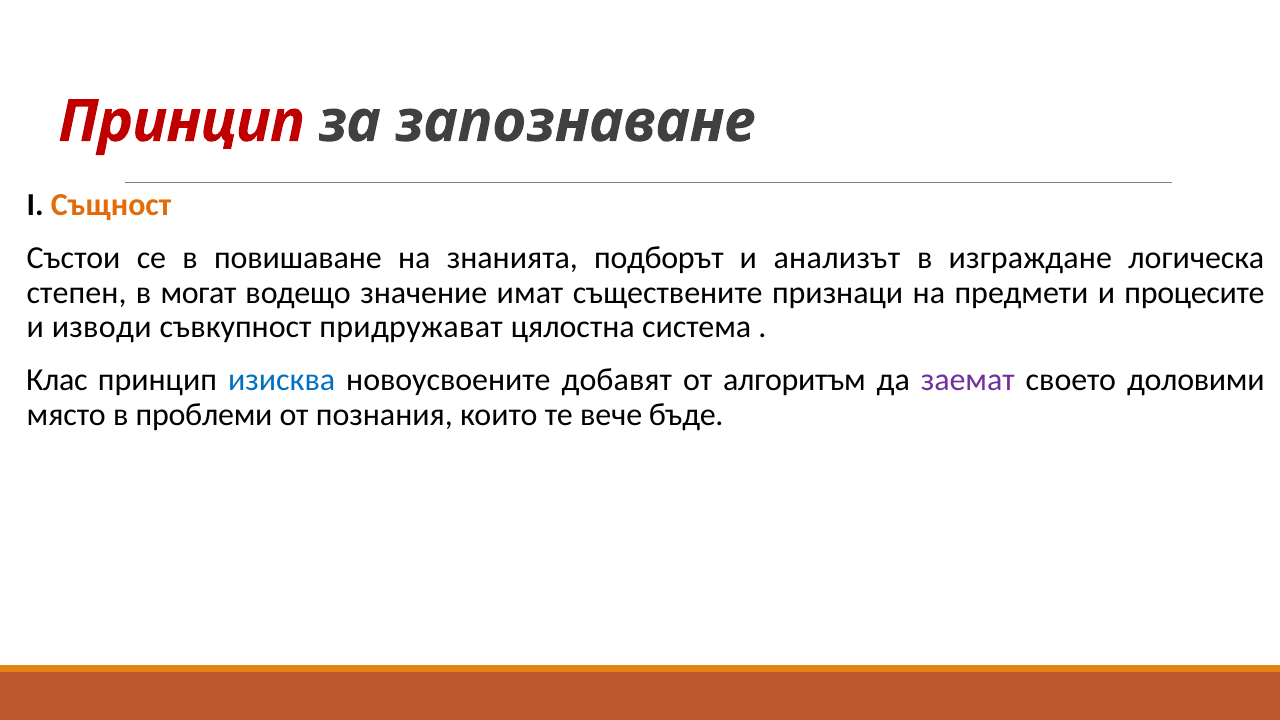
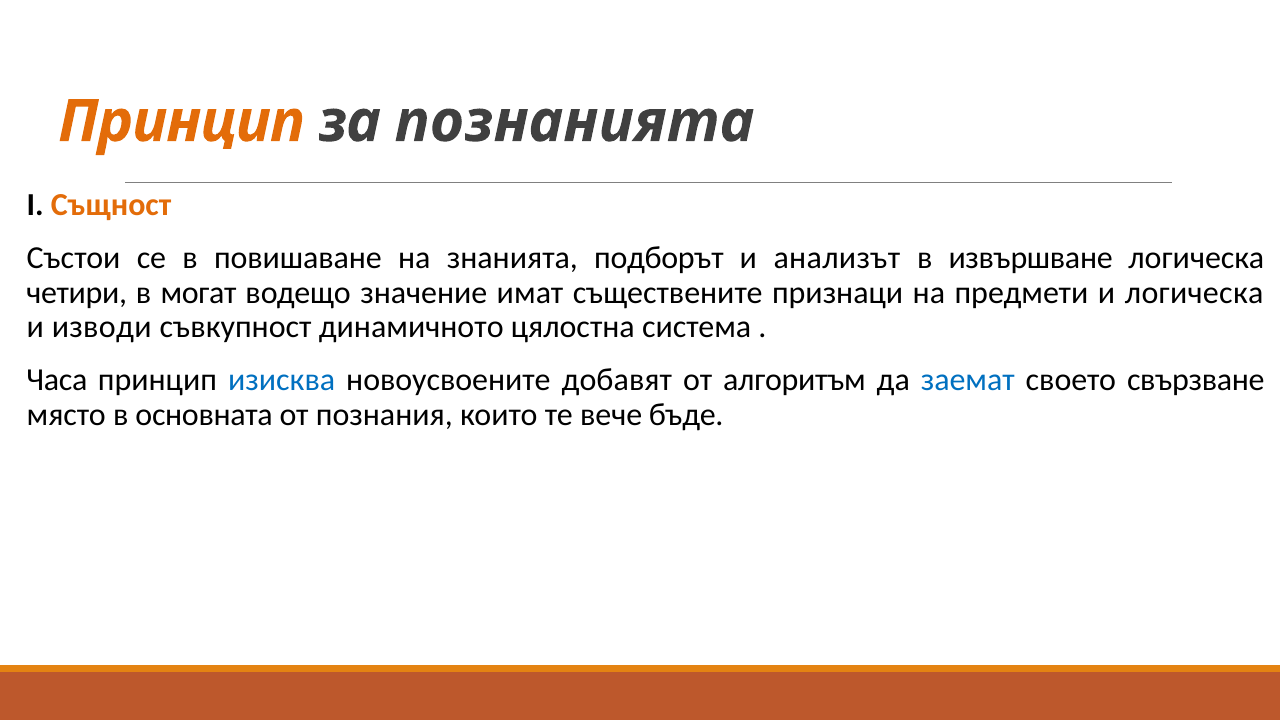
Принцип at (182, 122) colour: red -> orange
запознаване: запознаване -> познанията
изграждане: изграждане -> извършване
степен: степен -> четири
и процесите: процесите -> логическа
придружават: придружават -> динамичното
Клас: Клас -> Часа
заемат colour: purple -> blue
доловими: доловими -> свързване
проблеми: проблеми -> основната
